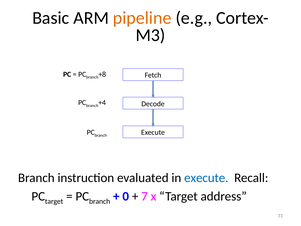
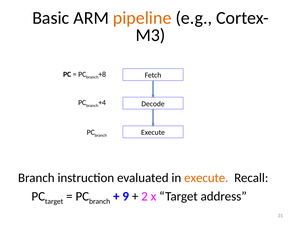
execute at (206, 178) colour: blue -> orange
0: 0 -> 9
7: 7 -> 2
